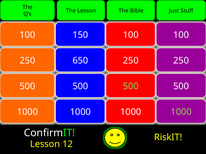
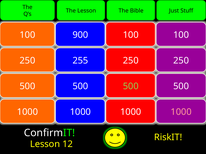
150: 150 -> 900
650: 650 -> 255
1000 at (181, 112) colour: light green -> pink
